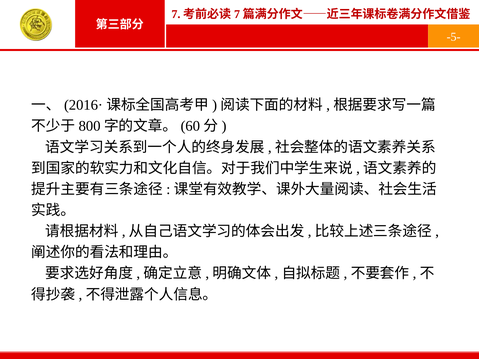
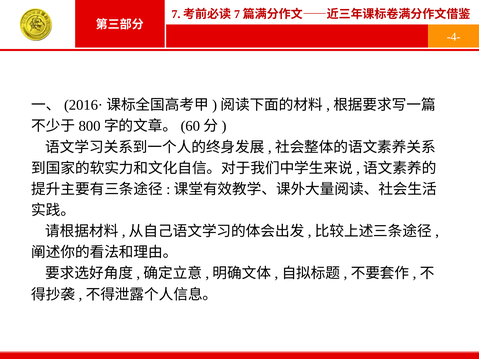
-5-: -5- -> -4-
